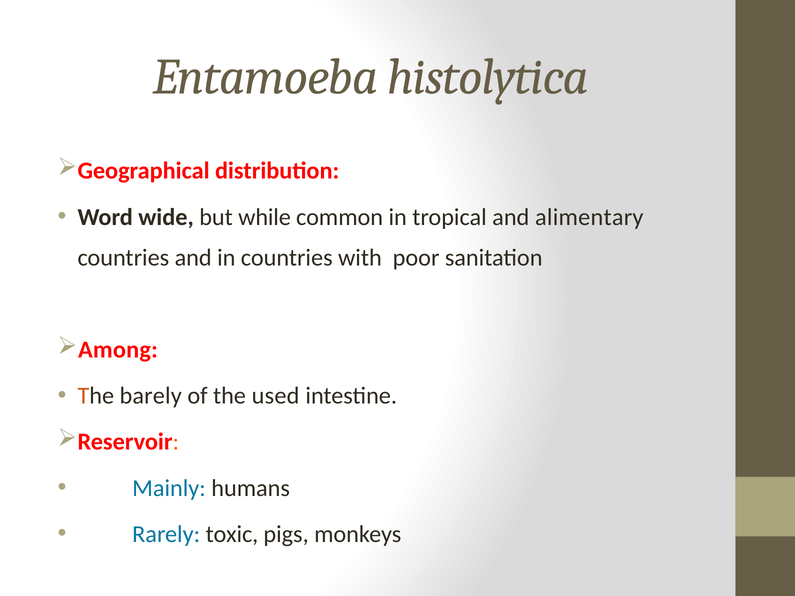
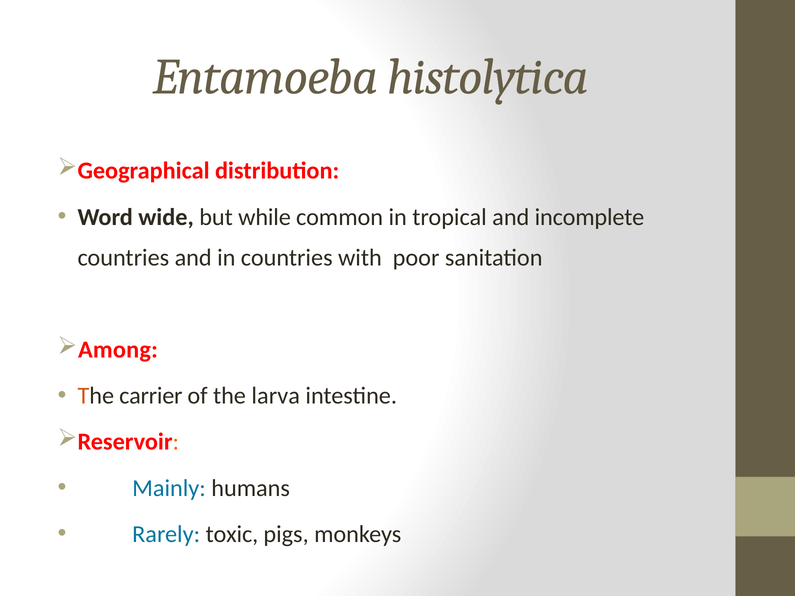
alimentary: alimentary -> incomplete
barely: barely -> carrier
used: used -> larva
